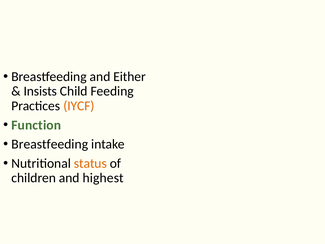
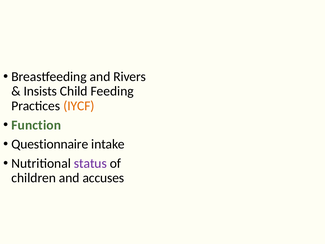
Either: Either -> Rivers
Breastfeeding at (50, 144): Breastfeeding -> Questionnaire
status colour: orange -> purple
highest: highest -> accuses
